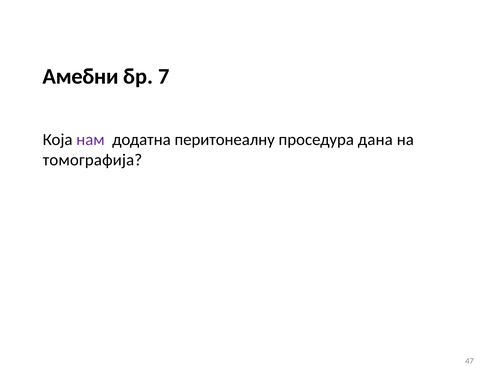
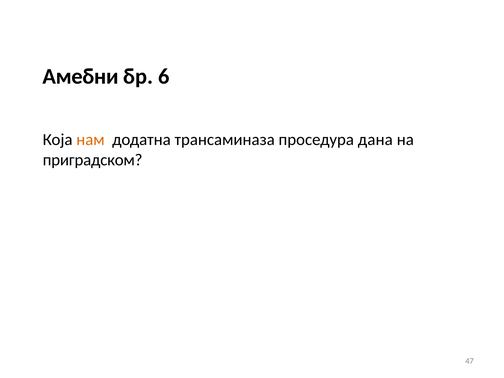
7: 7 -> 6
нам colour: purple -> orange
перитонеалну: перитонеалну -> трансаминаза
томографија: томографија -> приградском
